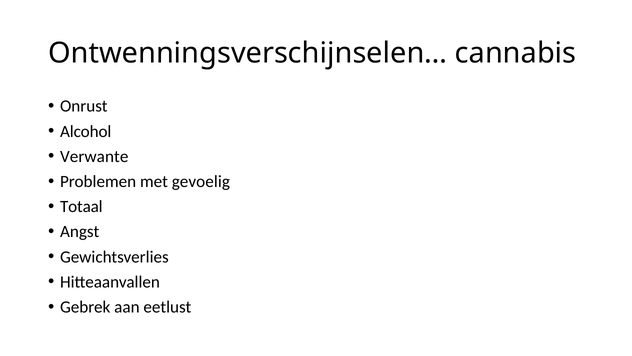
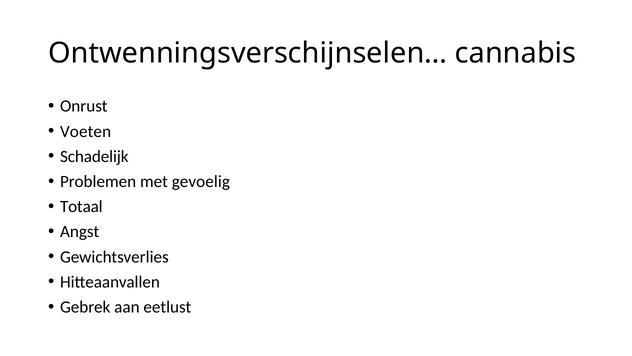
Alcohol: Alcohol -> Voeten
Verwante: Verwante -> Schadelijk
